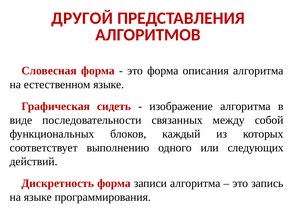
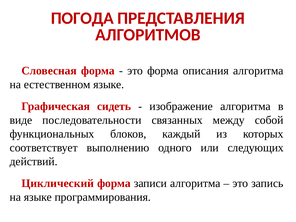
ДРУГОЙ: ДРУГОЙ -> ПОГОДА
Дискретность: Дискретность -> Циклический
